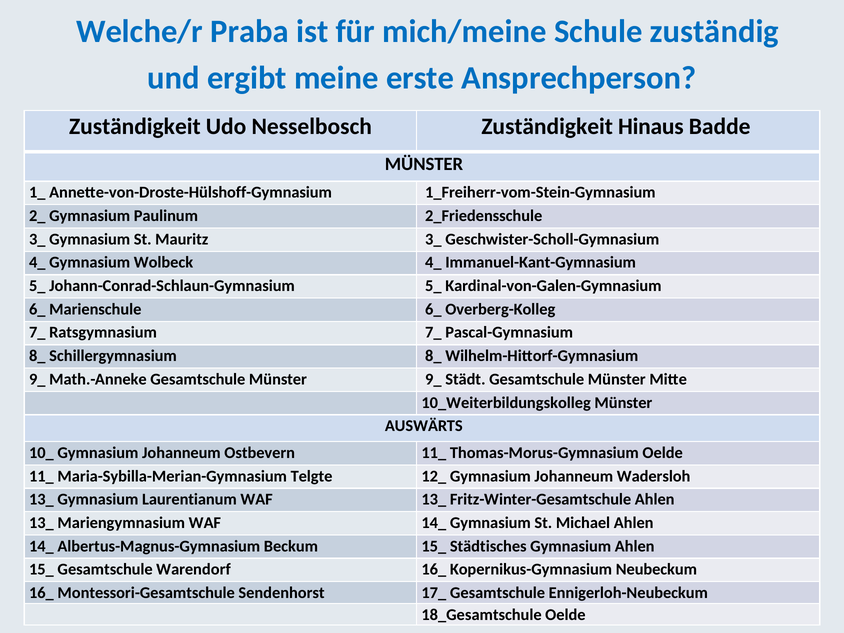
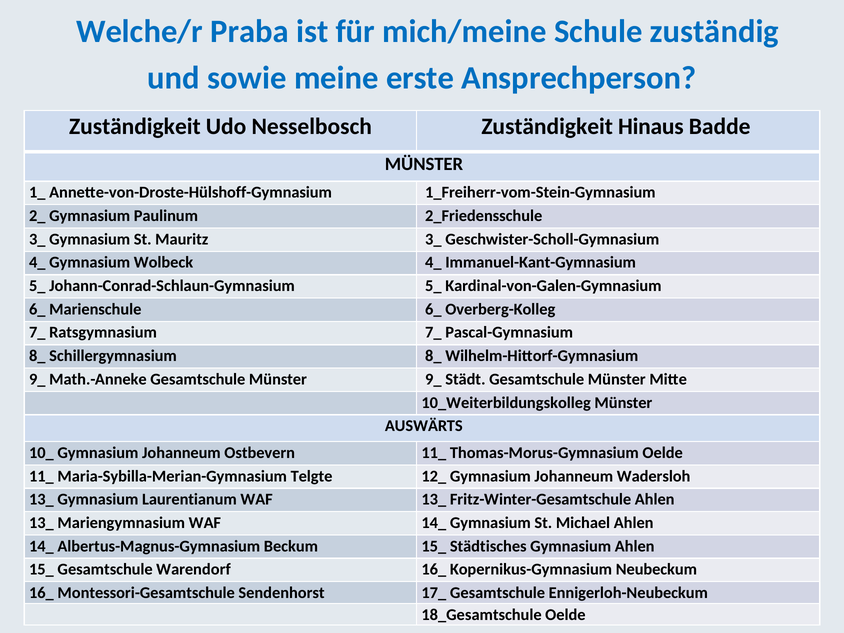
ergibt: ergibt -> sowie
